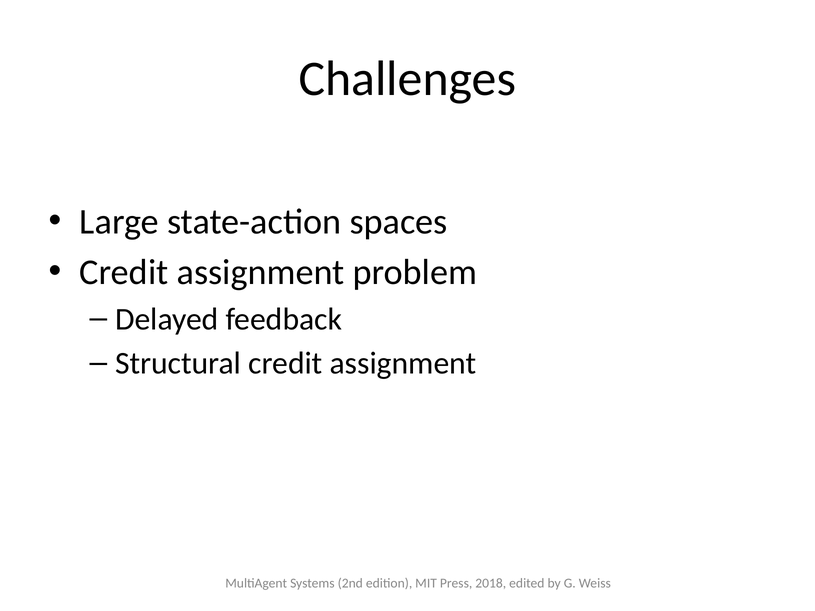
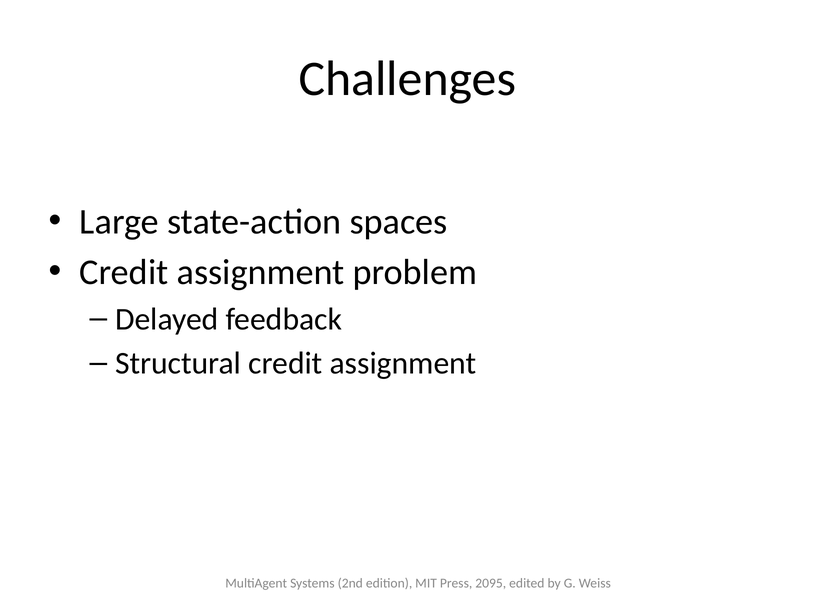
2018: 2018 -> 2095
